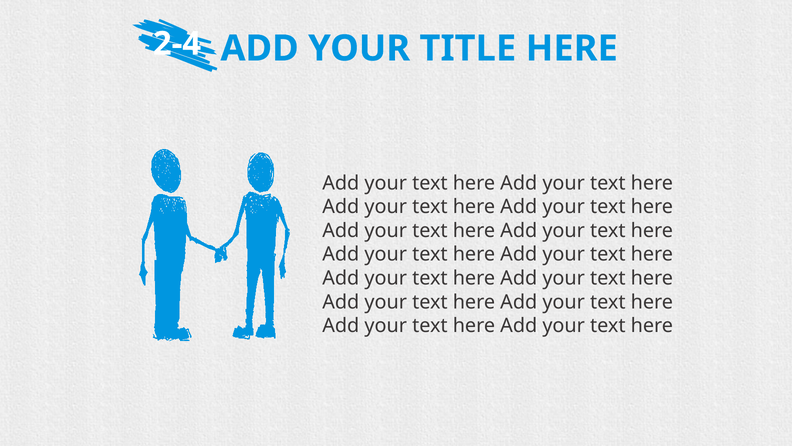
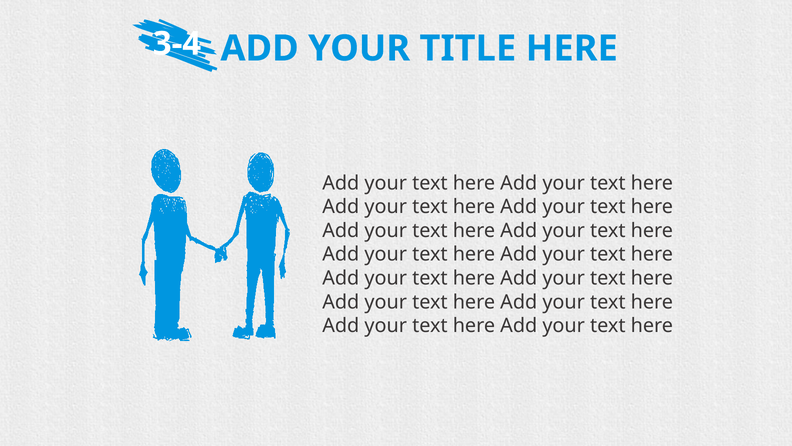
2-4: 2-4 -> 3-4
